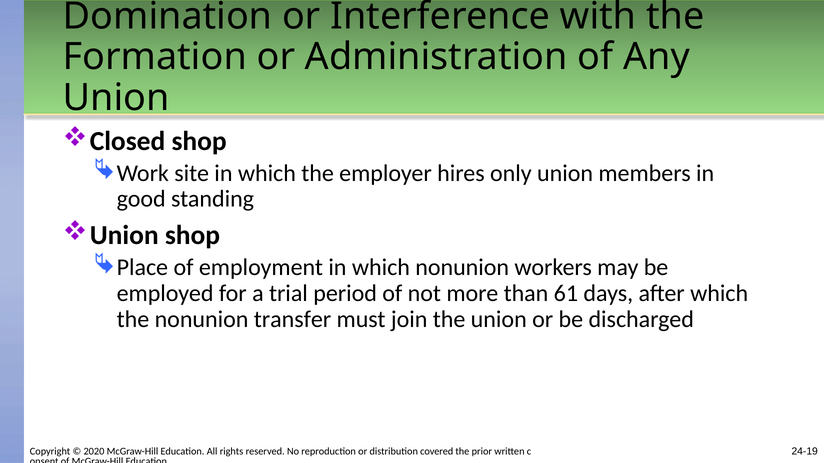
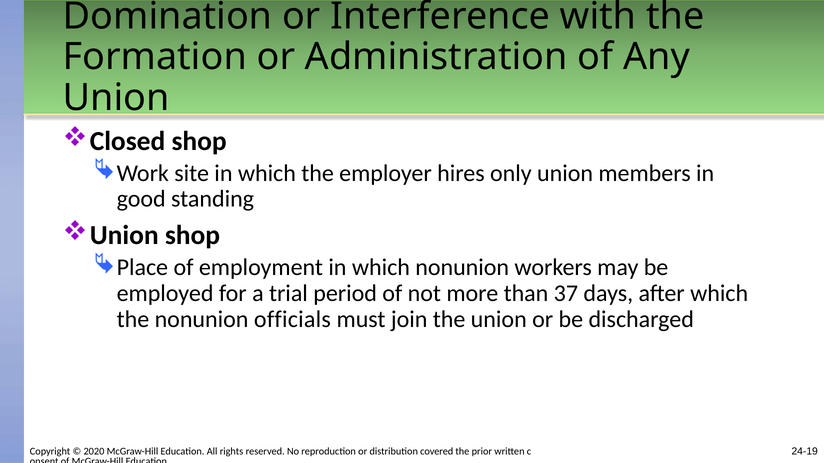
61: 61 -> 37
transfer: transfer -> officials
